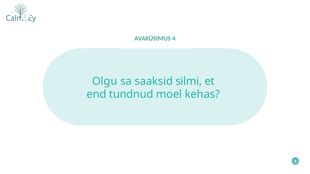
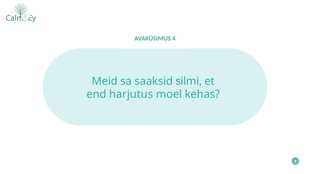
Olgu: Olgu -> Meid
tundnud: tundnud -> harjutus
